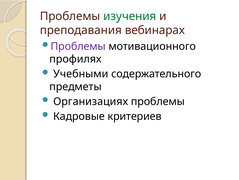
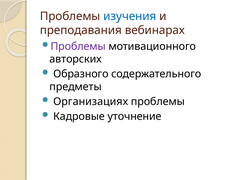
изучения colour: green -> blue
профилях: профилях -> авторских
Учебными: Учебными -> Образного
критериев: критериев -> уточнение
